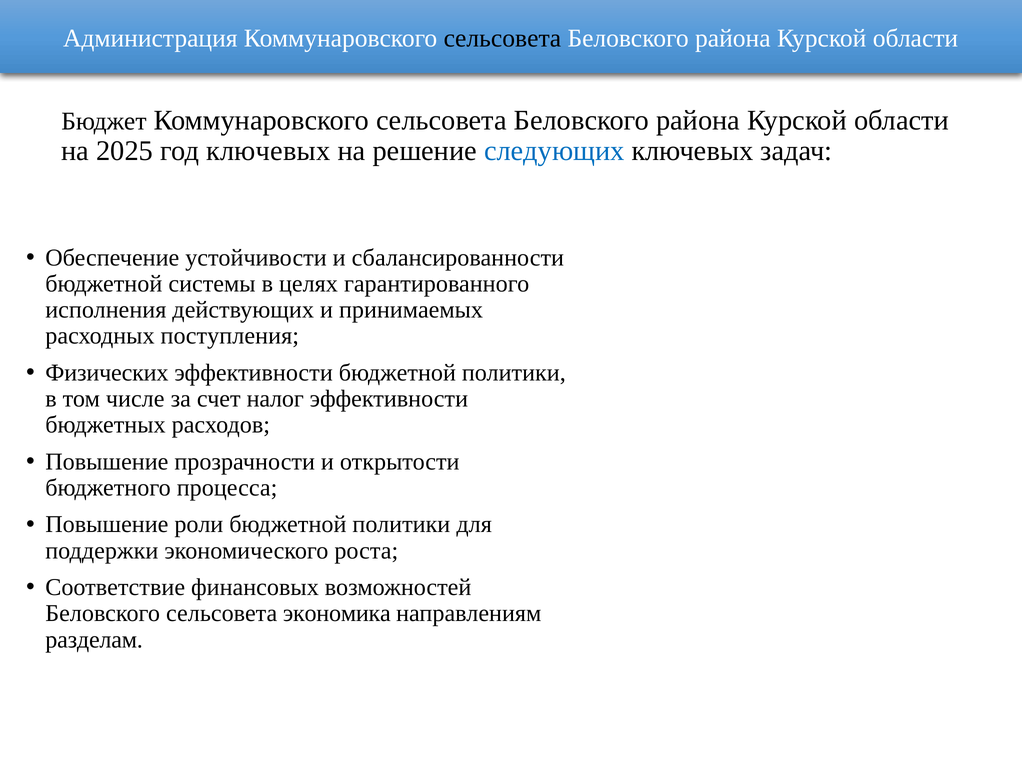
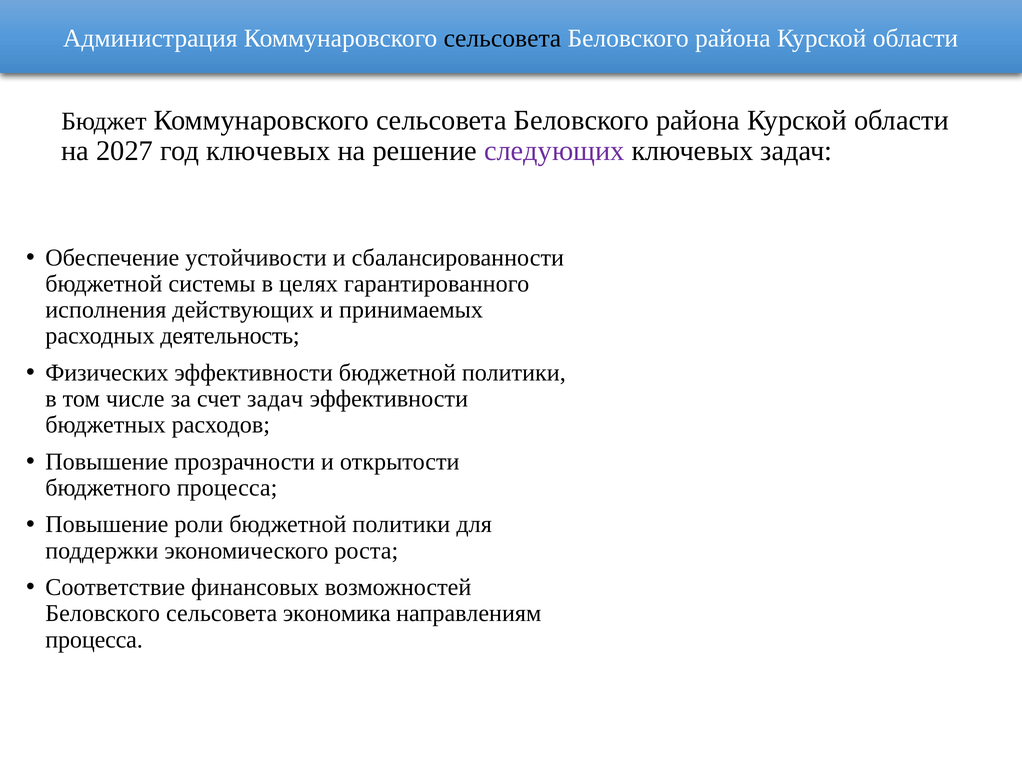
2025: 2025 -> 2027
следующих colour: blue -> purple
поступления: поступления -> деятельность
счет налог: налог -> задач
разделам at (94, 639): разделам -> процесса
